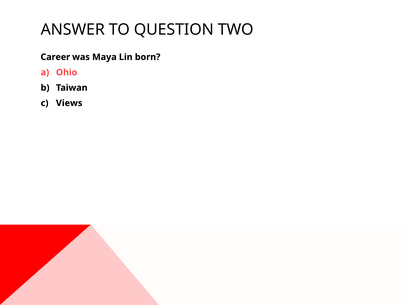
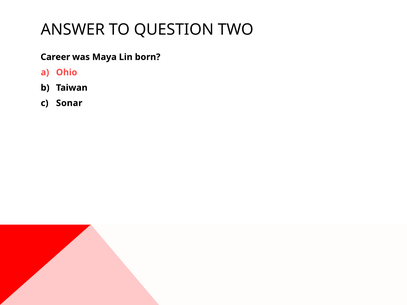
Views: Views -> Sonar
